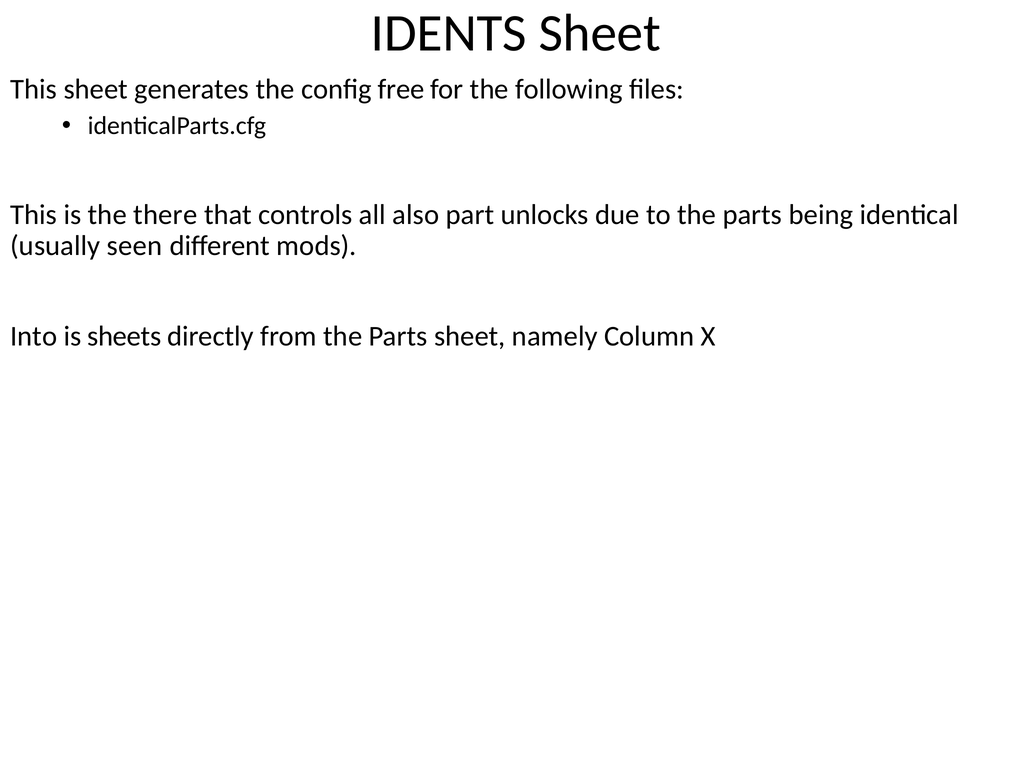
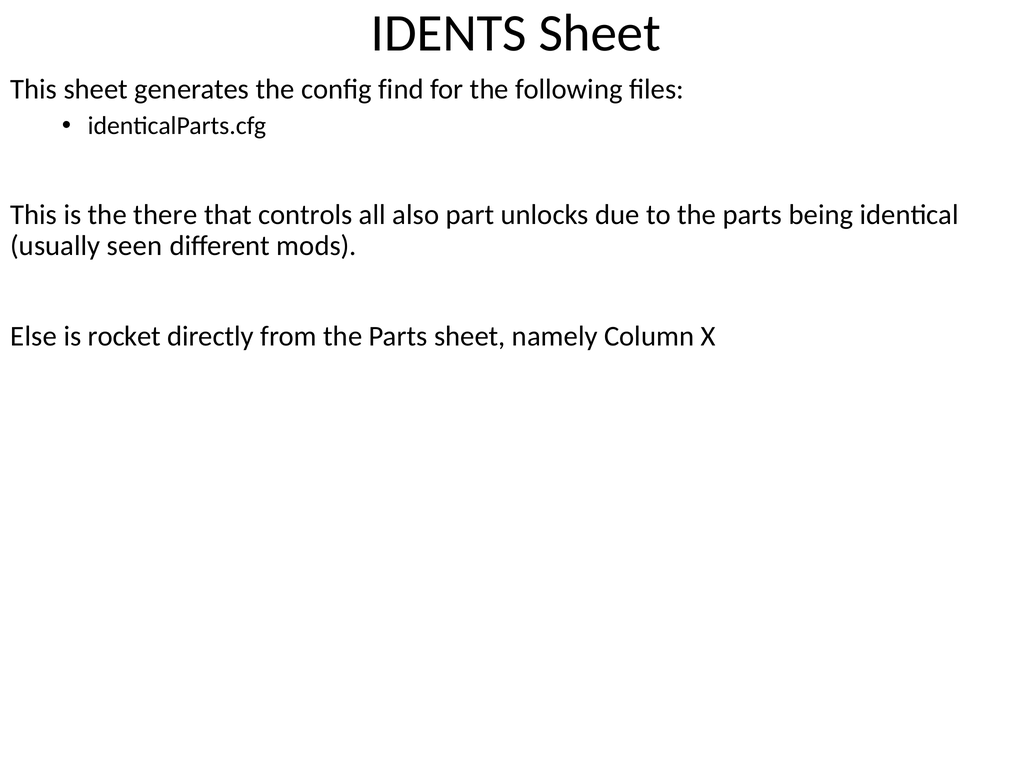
free: free -> find
Into: Into -> Else
sheets: sheets -> rocket
